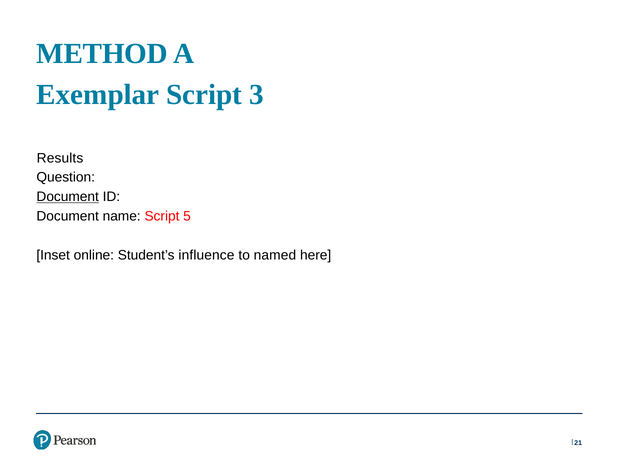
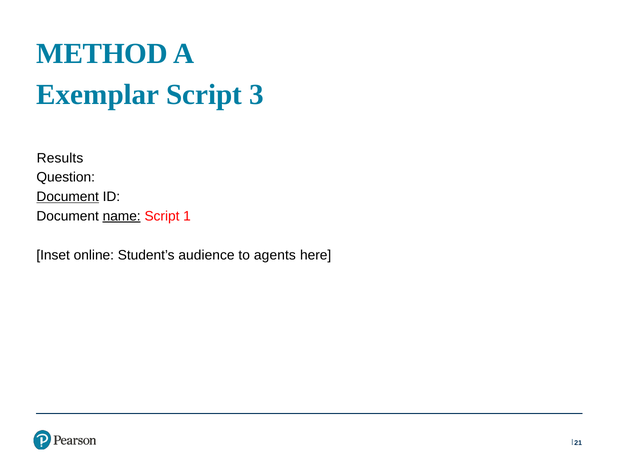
name underline: none -> present
5: 5 -> 1
influence: influence -> audience
named: named -> agents
